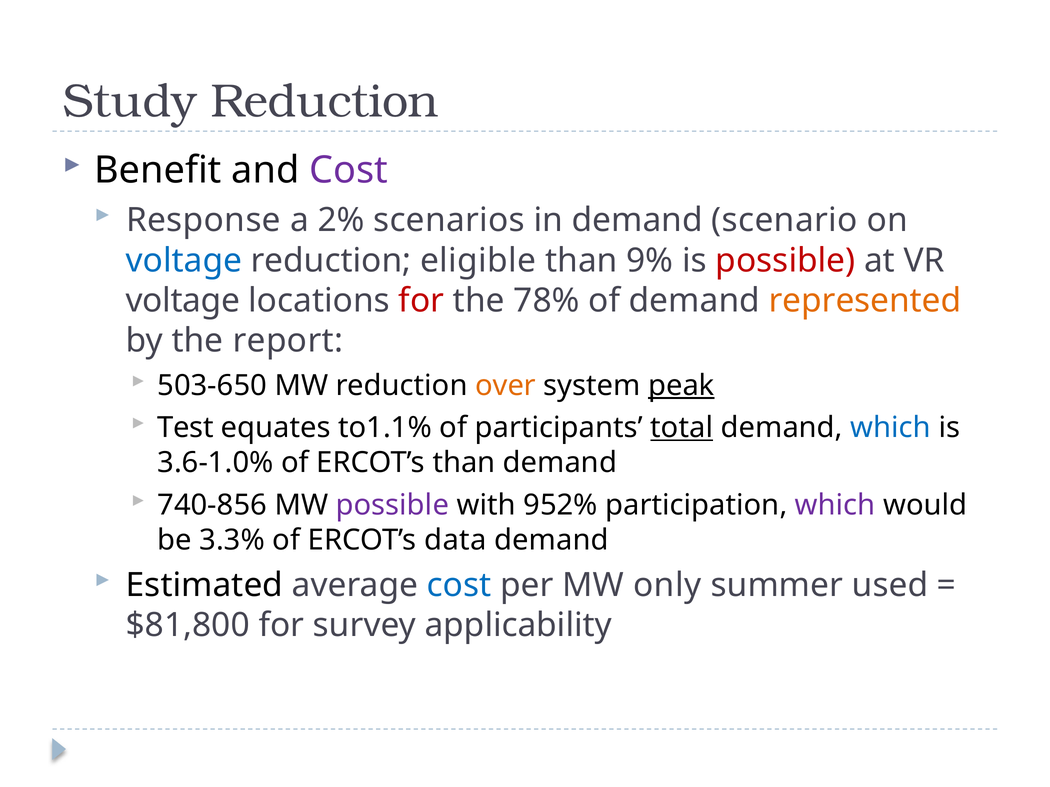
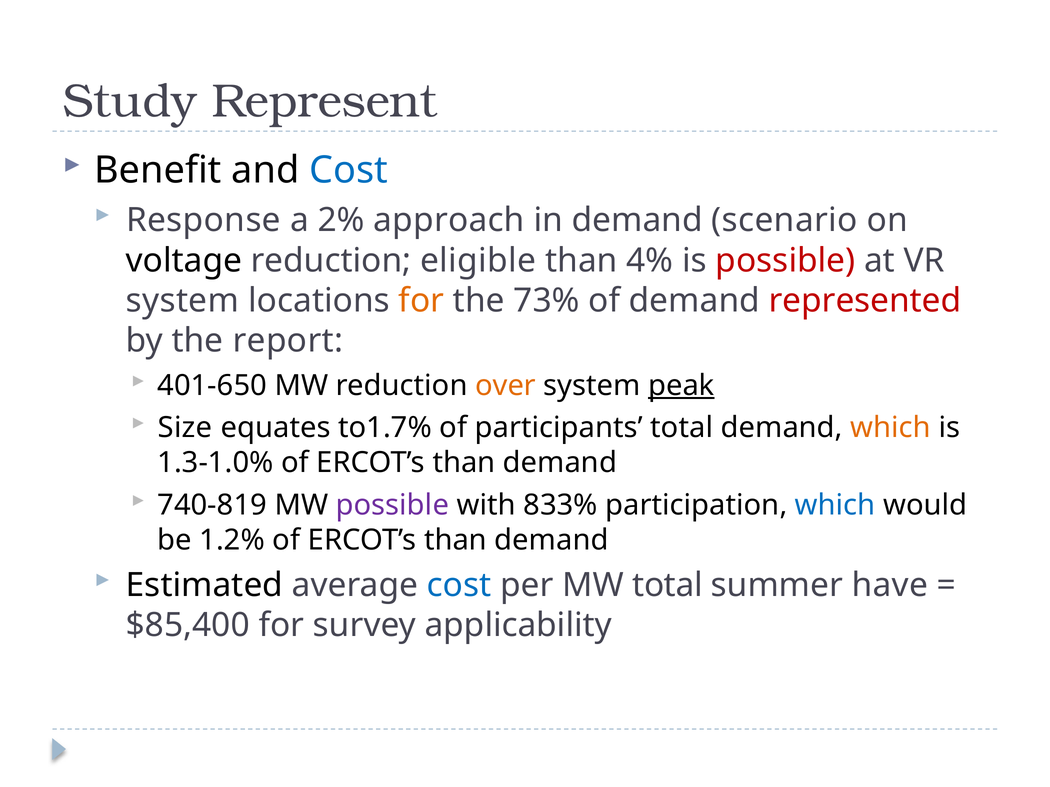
Study Reduction: Reduction -> Represent
Cost at (349, 171) colour: purple -> blue
scenarios: scenarios -> approach
voltage at (184, 261) colour: blue -> black
9%: 9% -> 4%
voltage at (183, 301): voltage -> system
for at (421, 301) colour: red -> orange
78%: 78% -> 73%
represented colour: orange -> red
503-650: 503-650 -> 401-650
Test: Test -> Size
to1.1%: to1.1% -> to1.7%
total at (682, 428) underline: present -> none
which at (891, 428) colour: blue -> orange
3.6-1.0%: 3.6-1.0% -> 1.3-1.0%
740-856: 740-856 -> 740-819
952%: 952% -> 833%
which at (835, 505) colour: purple -> blue
3.3%: 3.3% -> 1.2%
data at (455, 540): data -> than
MW only: only -> total
used: used -> have
$81,800: $81,800 -> $85,400
